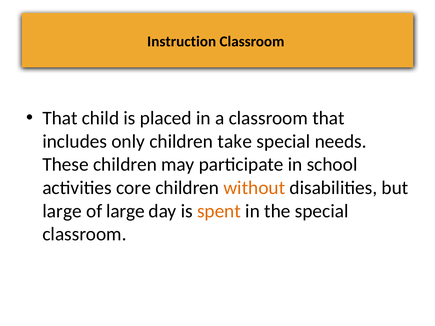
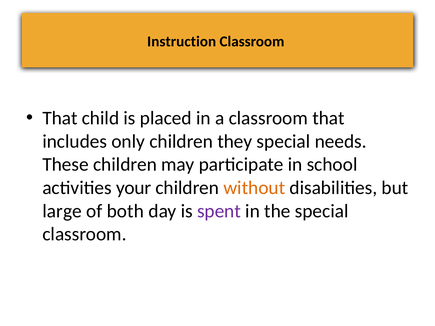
take: take -> they
core: core -> your
of large: large -> both
spent colour: orange -> purple
